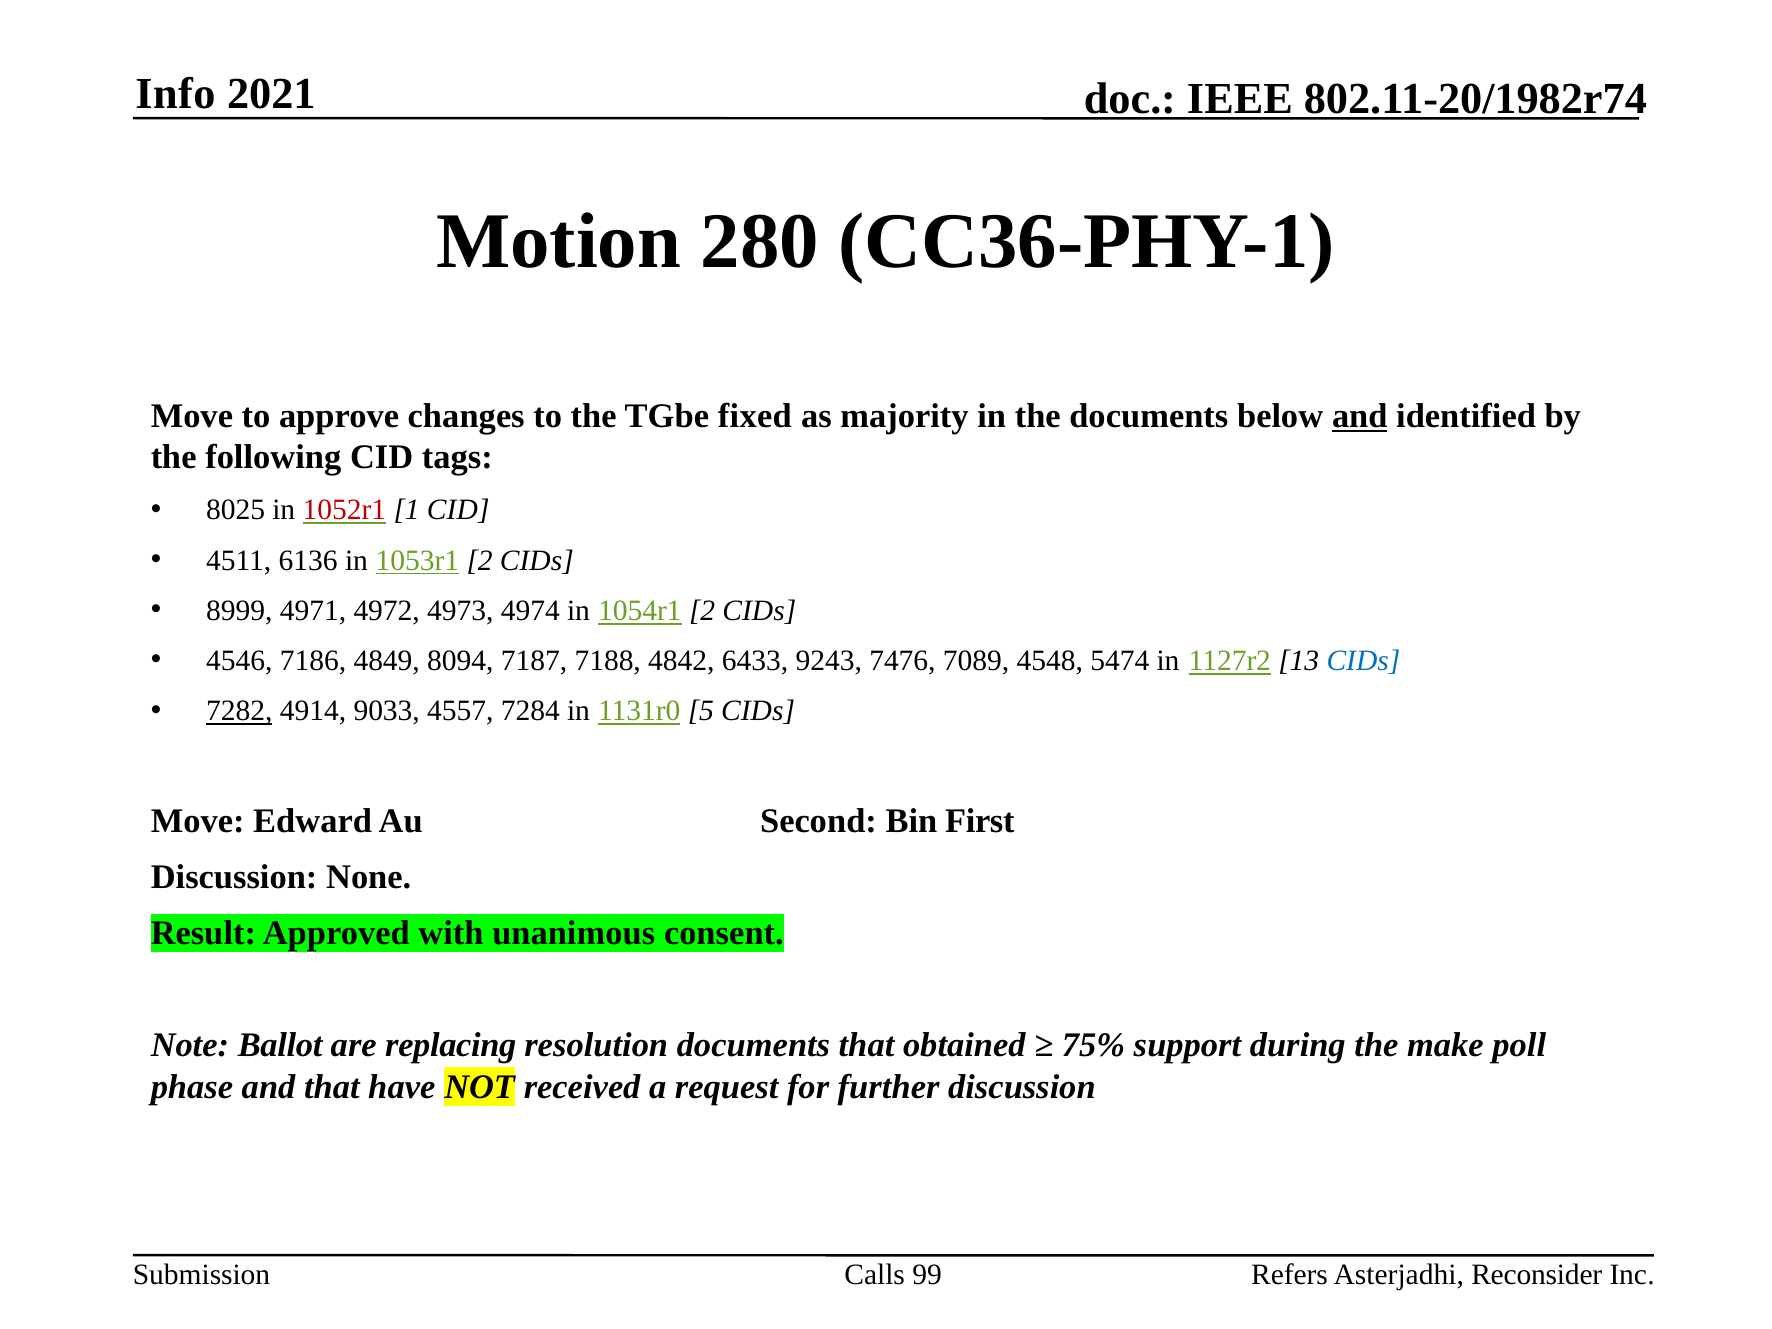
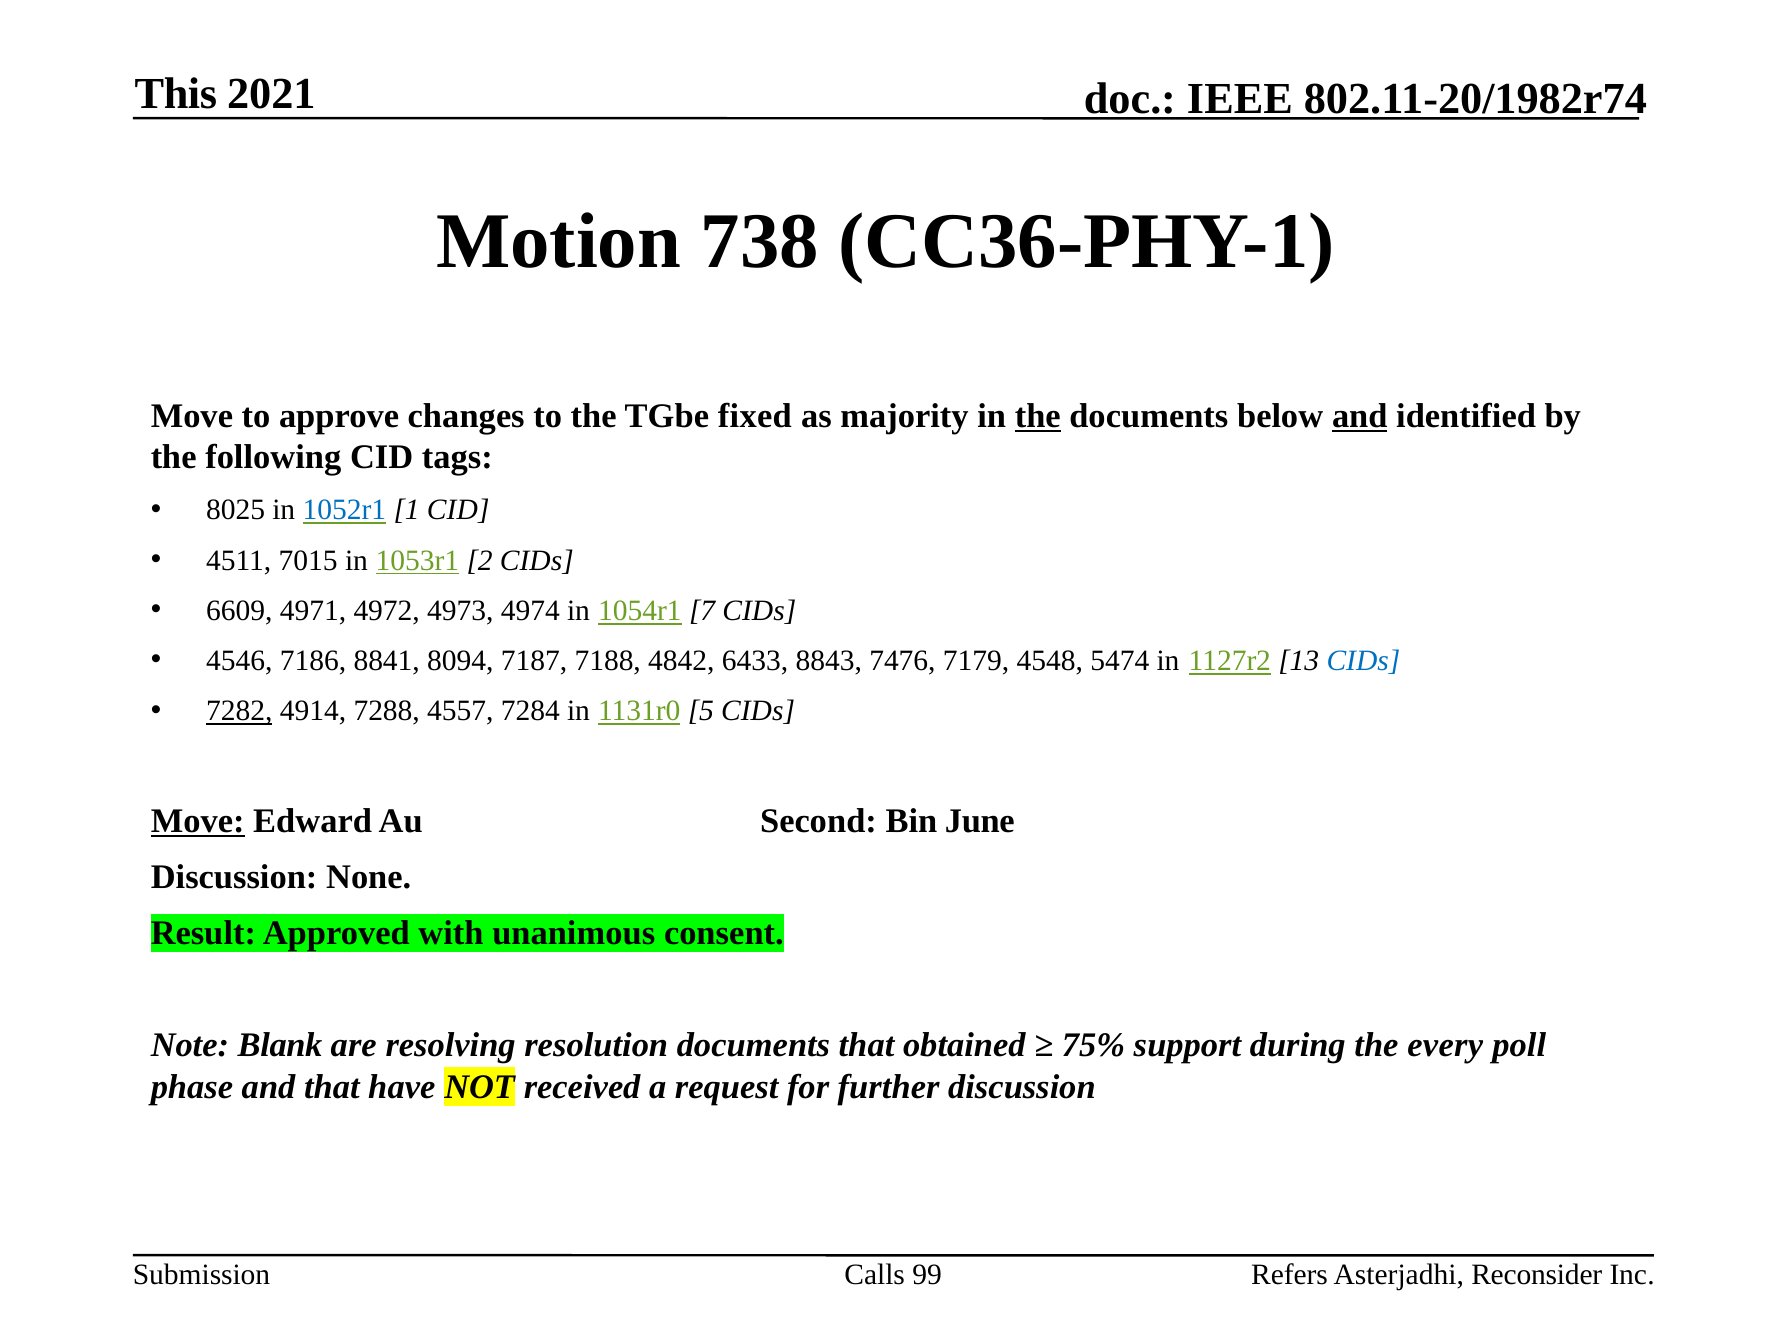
Info: Info -> This
280: 280 -> 738
the at (1038, 416) underline: none -> present
1052r1 colour: red -> blue
6136: 6136 -> 7015
8999: 8999 -> 6609
1054r1 2: 2 -> 7
4849: 4849 -> 8841
9243: 9243 -> 8843
7089: 7089 -> 7179
9033: 9033 -> 7288
Move at (198, 821) underline: none -> present
First: First -> June
Ballot: Ballot -> Blank
replacing: replacing -> resolving
make: make -> every
